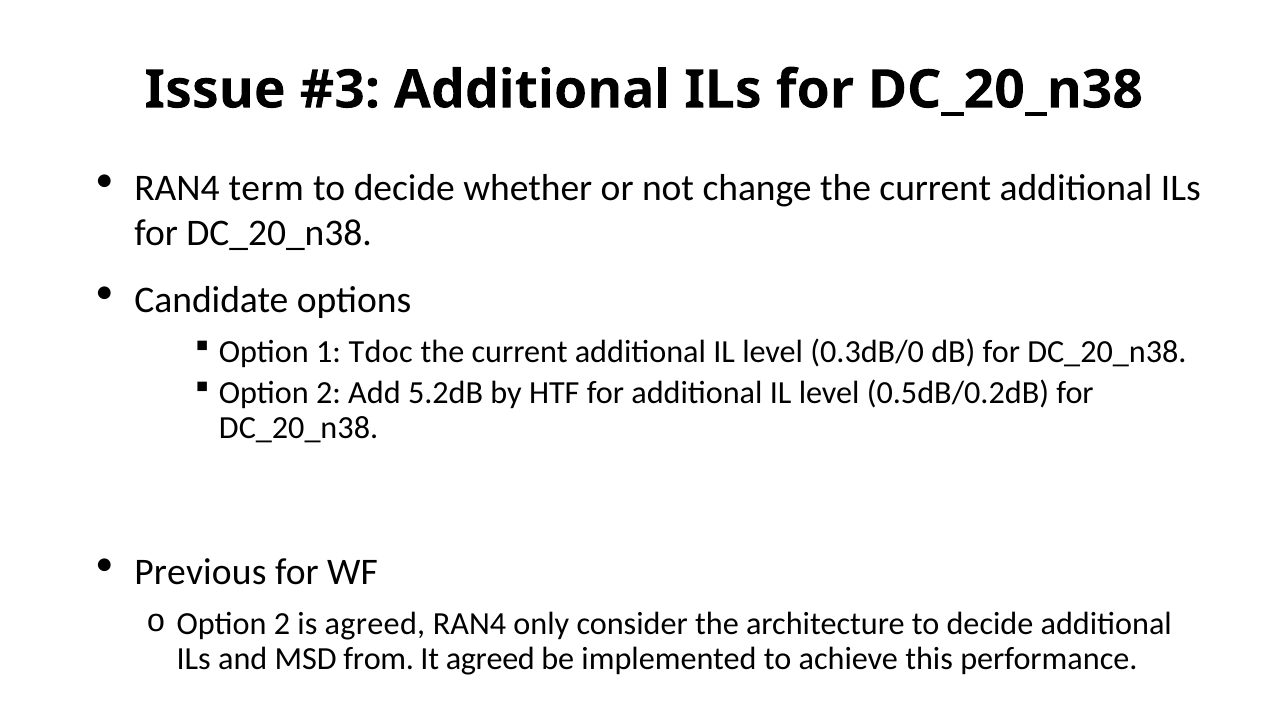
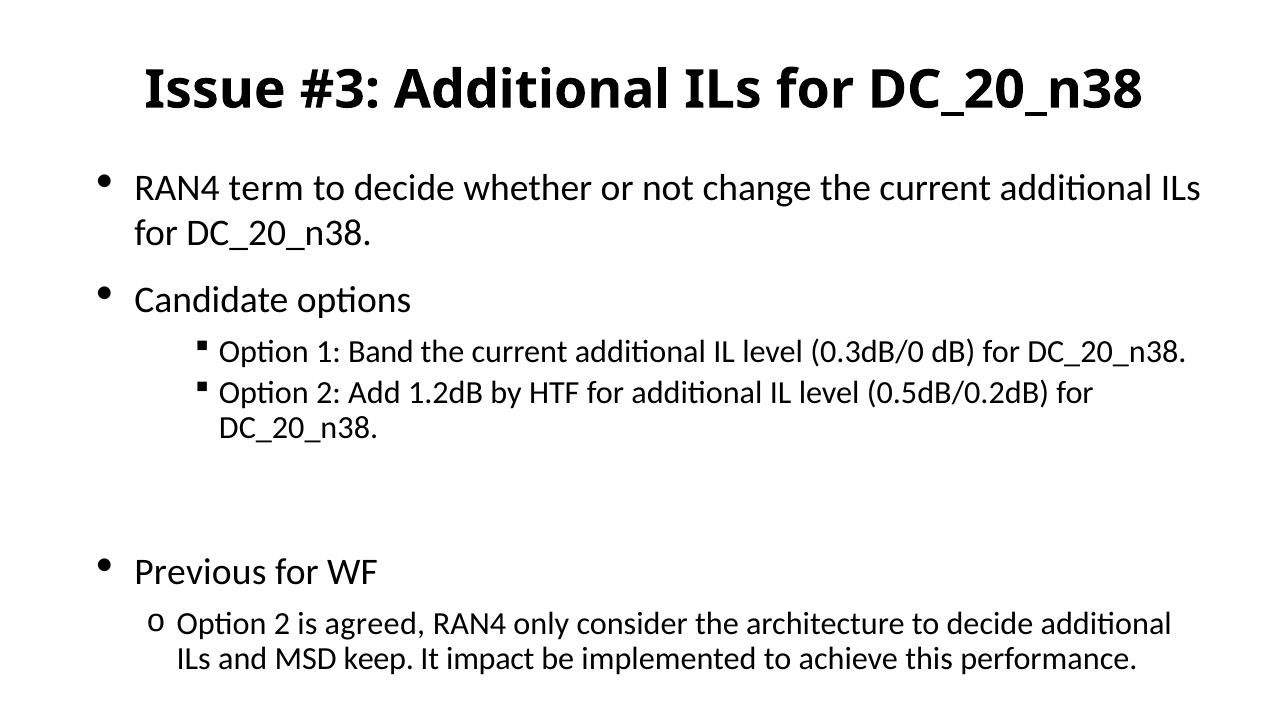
Tdoc: Tdoc -> Band
5.2dB: 5.2dB -> 1.2dB
from: from -> keep
It agreed: agreed -> impact
